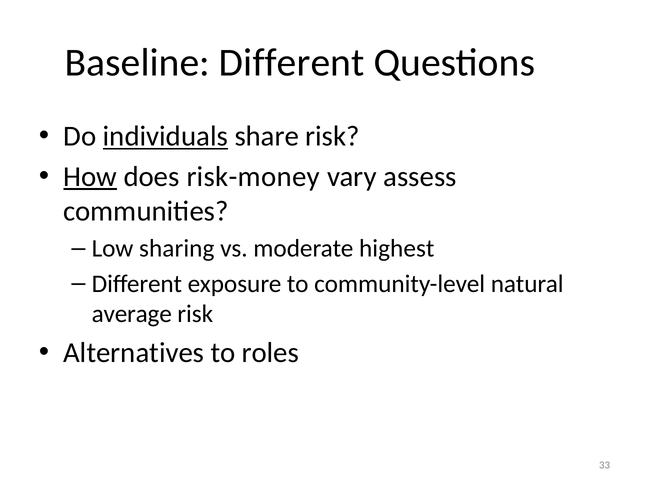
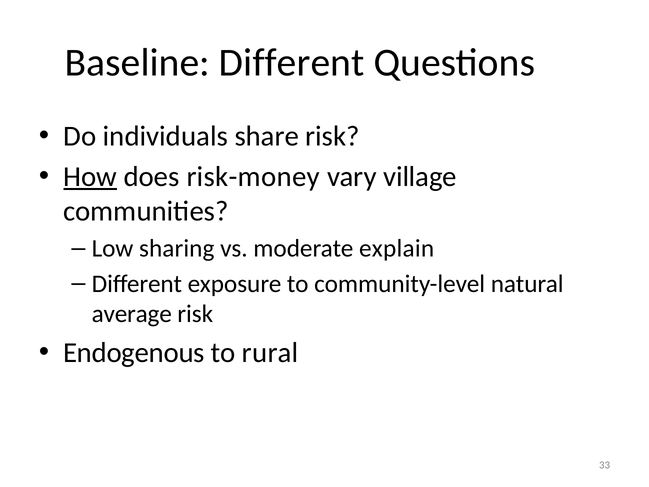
individuals underline: present -> none
assess: assess -> village
highest: highest -> explain
Alternatives: Alternatives -> Endogenous
roles: roles -> rural
